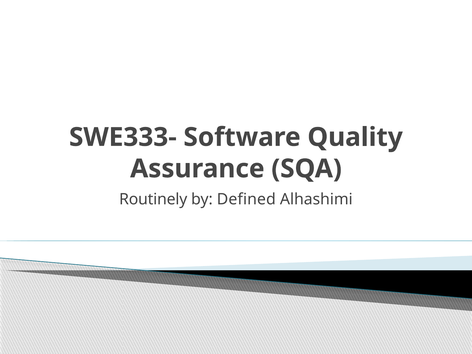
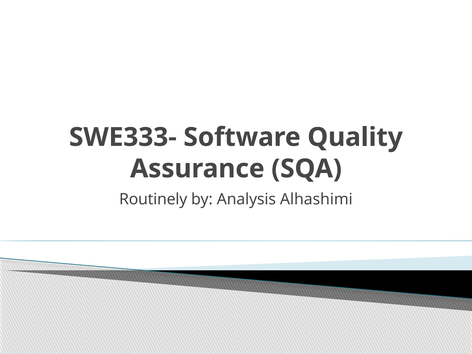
Defined: Defined -> Analysis
